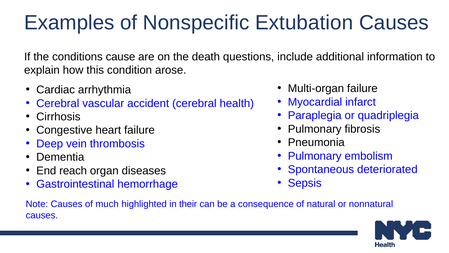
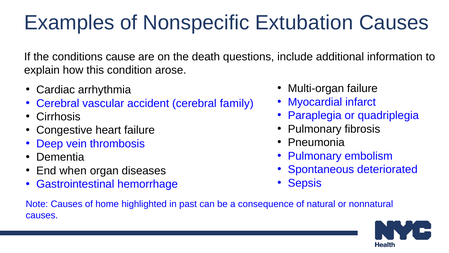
health: health -> family
reach: reach -> when
much: much -> home
their: their -> past
